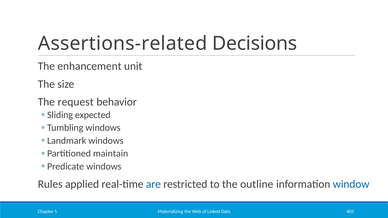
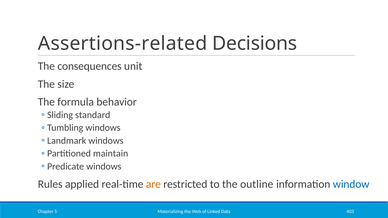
enhancement: enhancement -> consequences
request: request -> formula
expected: expected -> standard
are colour: blue -> orange
